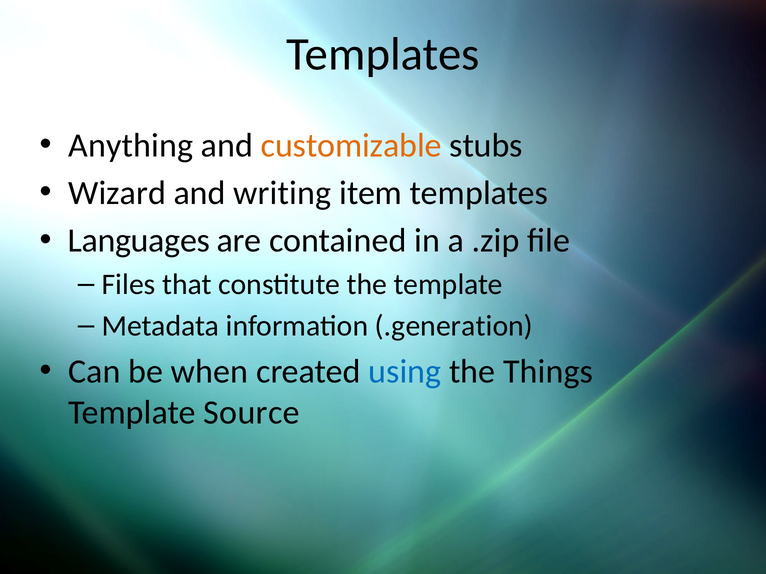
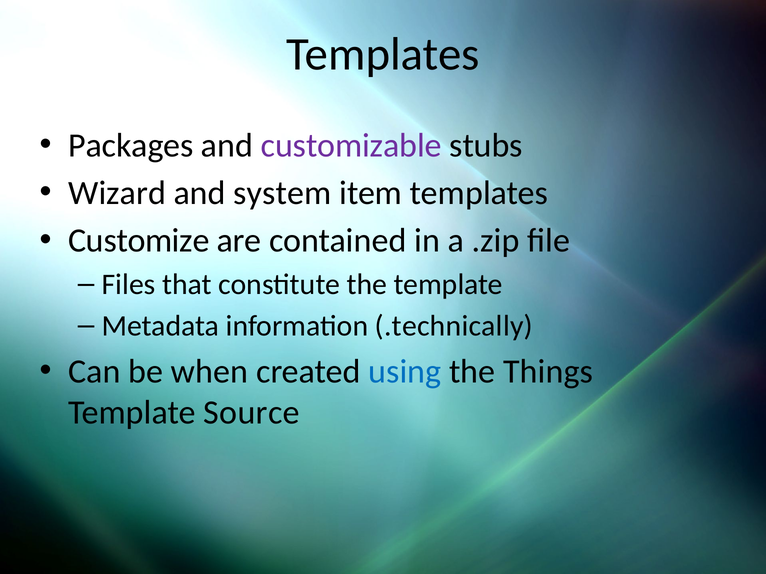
Anything: Anything -> Packages
customizable colour: orange -> purple
writing: writing -> system
Languages: Languages -> Customize
.generation: .generation -> .technically
